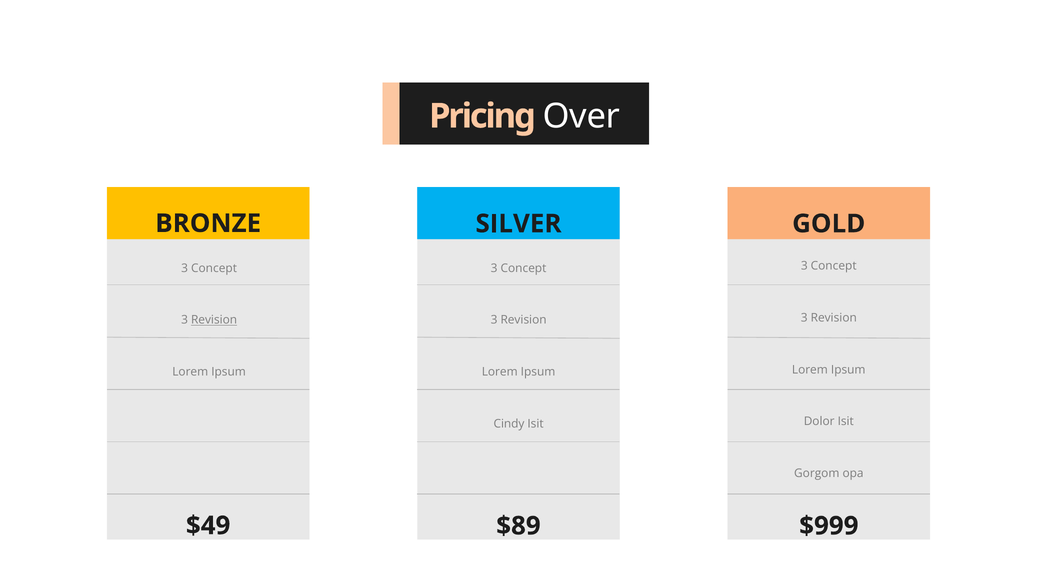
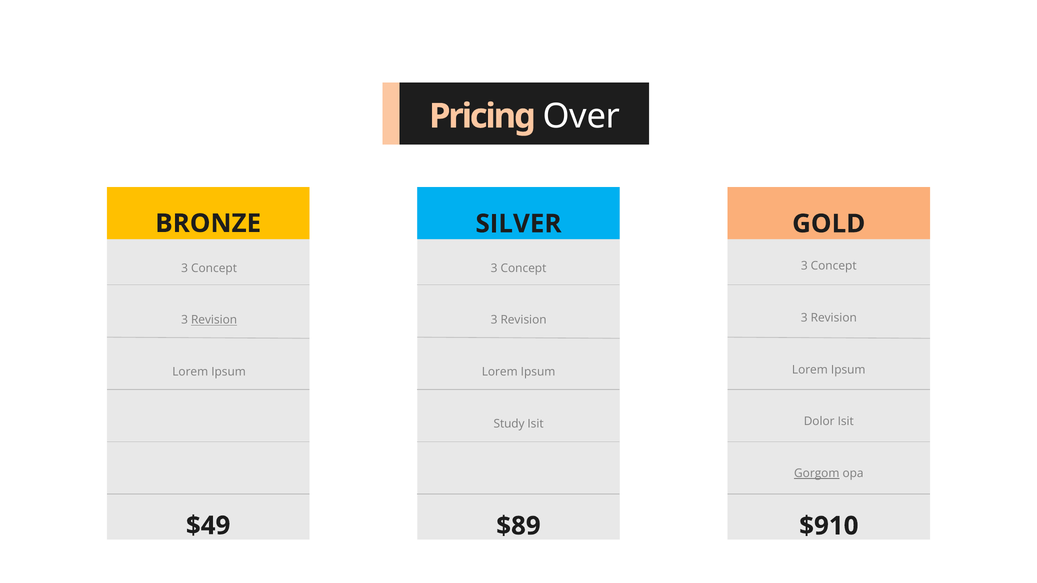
Cindy: Cindy -> Study
Gorgom underline: none -> present
$999: $999 -> $910
